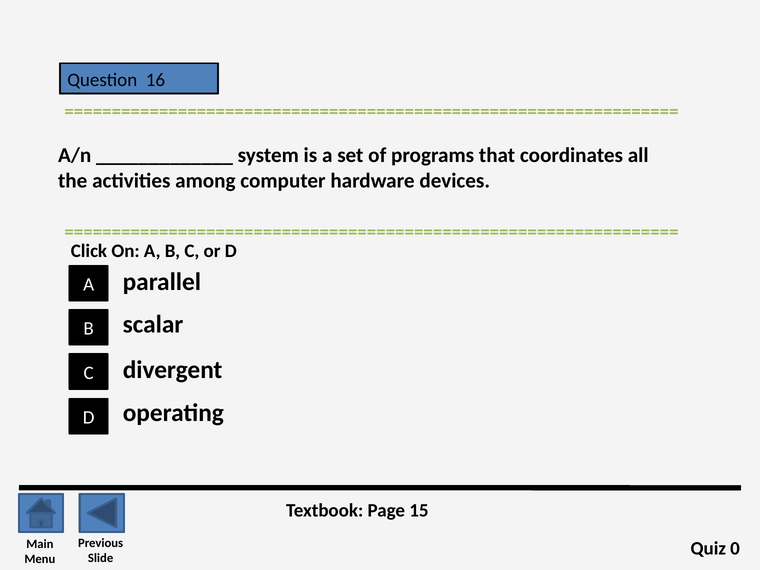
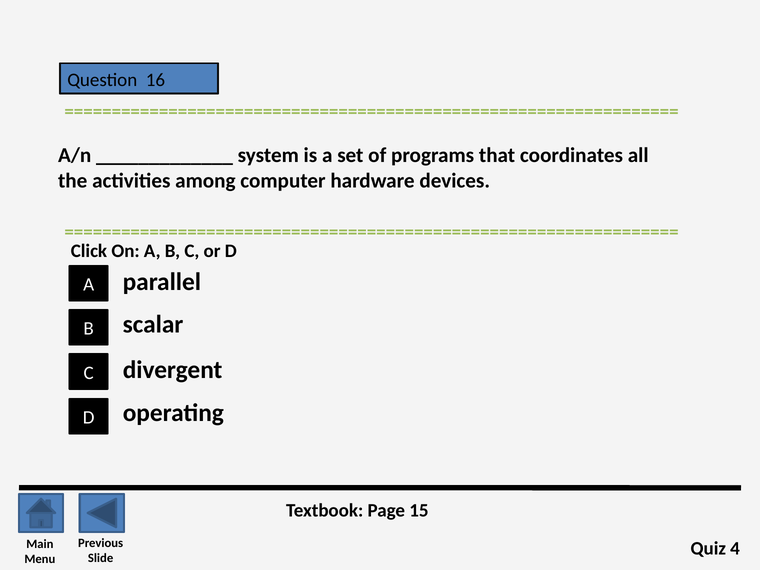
0: 0 -> 4
